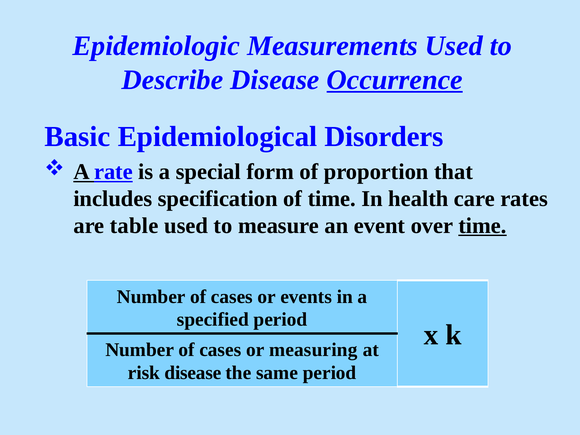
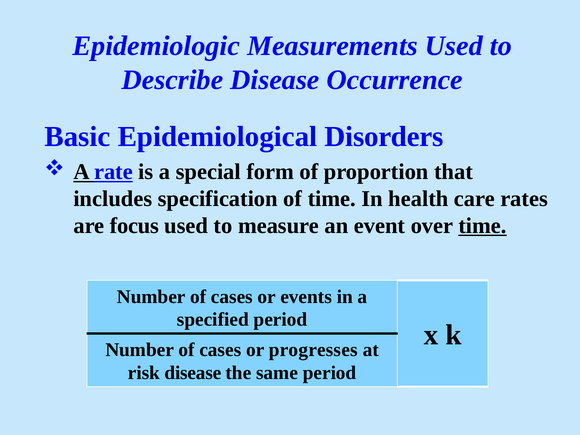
Occurrence underline: present -> none
table: table -> focus
measuring: measuring -> progresses
